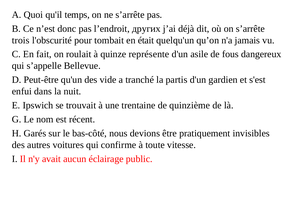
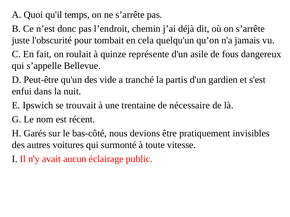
других: других -> chemin
trois: trois -> juste
était: était -> cela
quinzième: quinzième -> nécessaire
confirme: confirme -> surmonté
